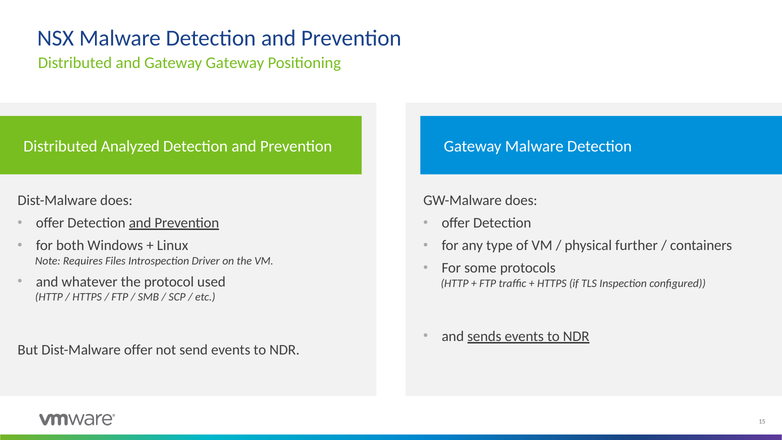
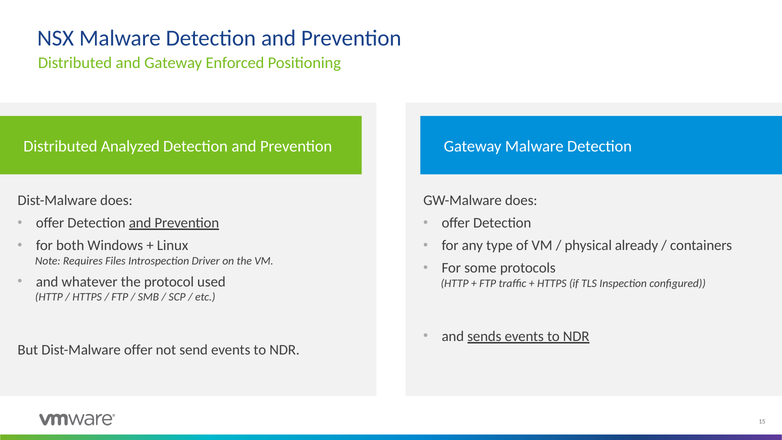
Gateway Gateway: Gateway -> Enforced
further: further -> already
